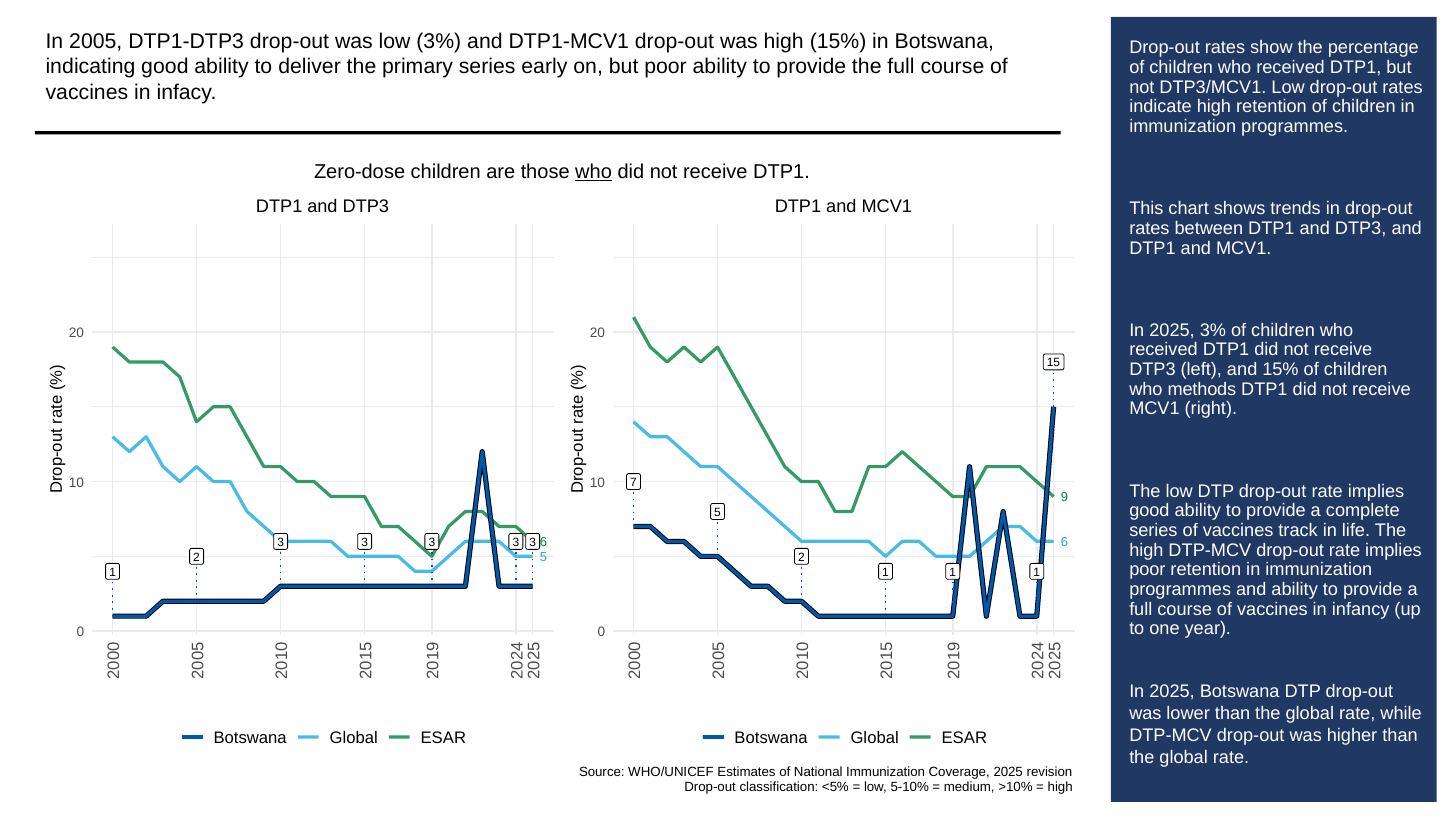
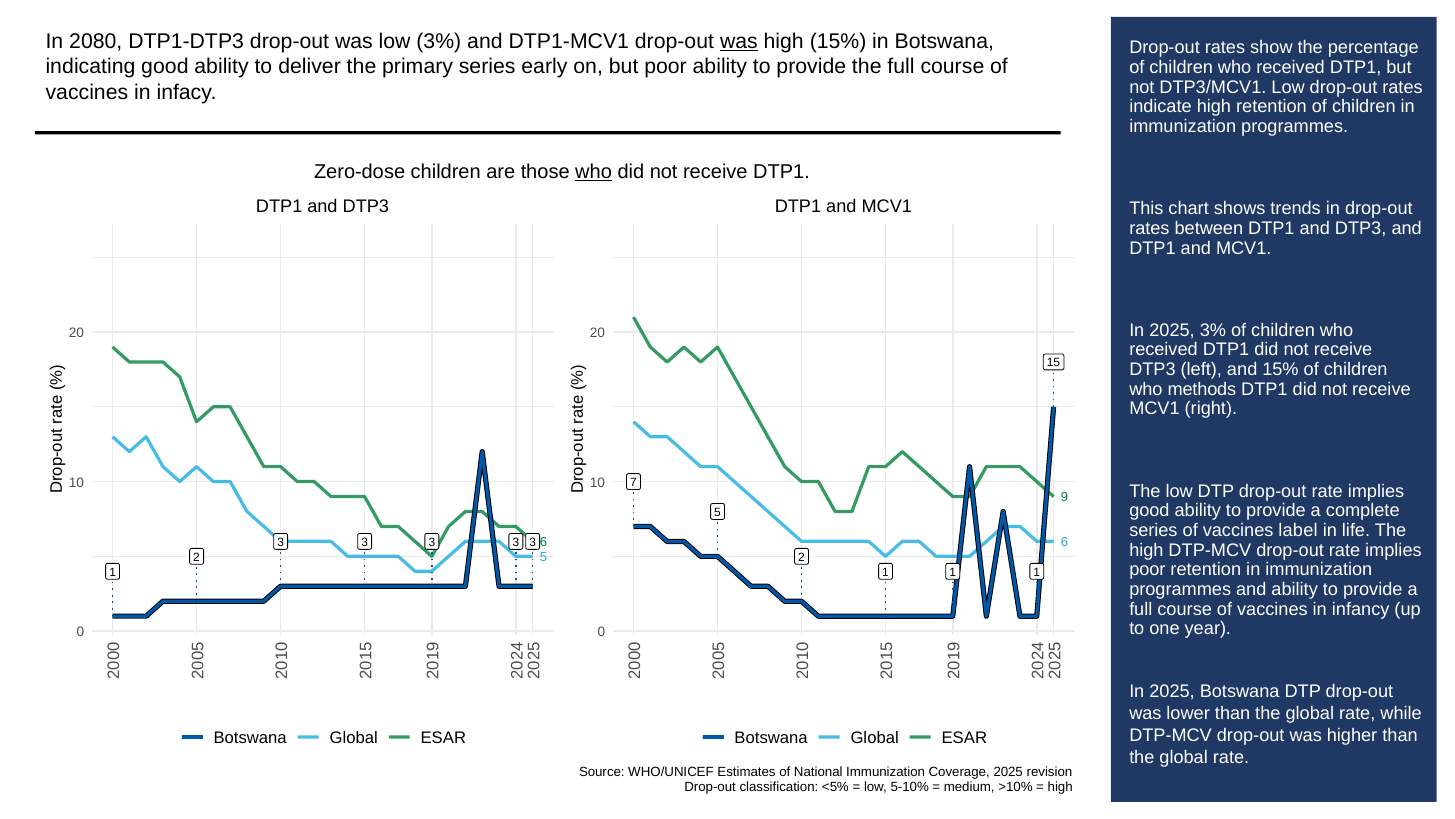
2005: 2005 -> 2080
was at (739, 41) underline: none -> present
track: track -> label
